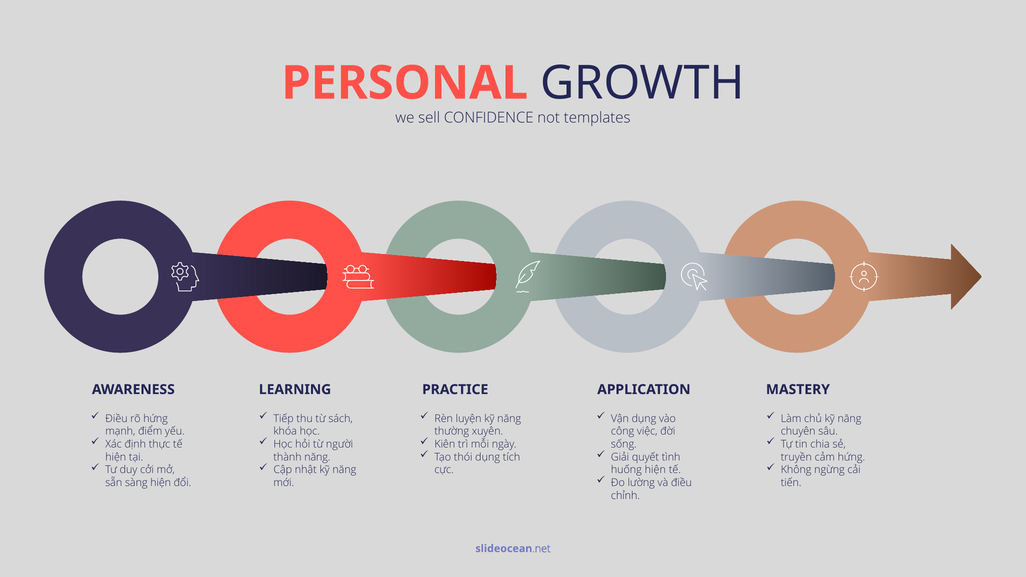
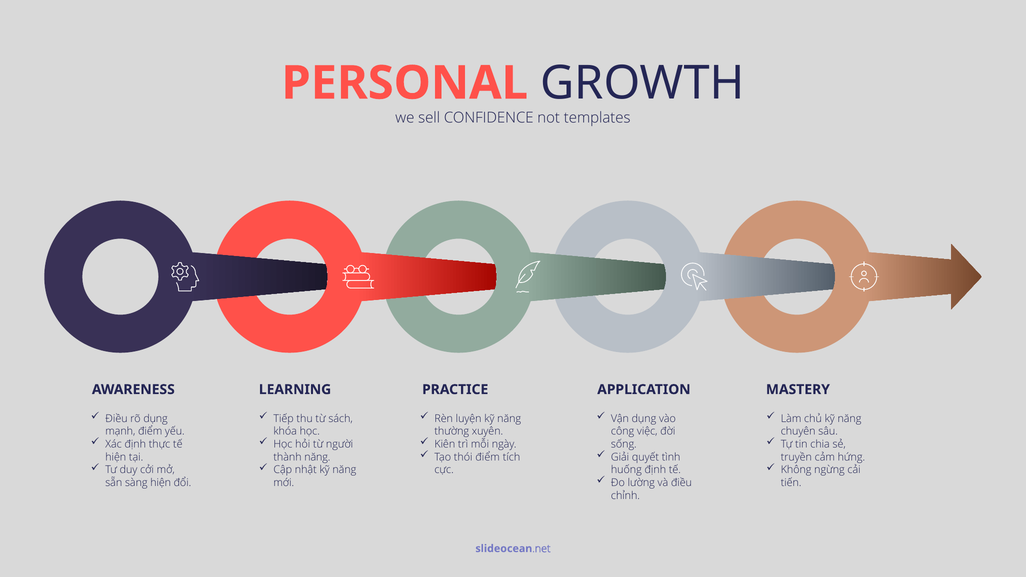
rõ hứng: hứng -> dụng
thói dụng: dụng -> điểm
huống hiện: hiện -> định
